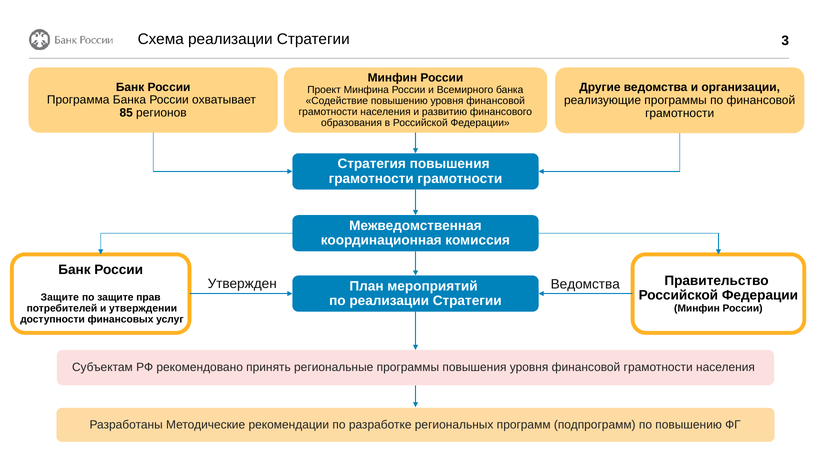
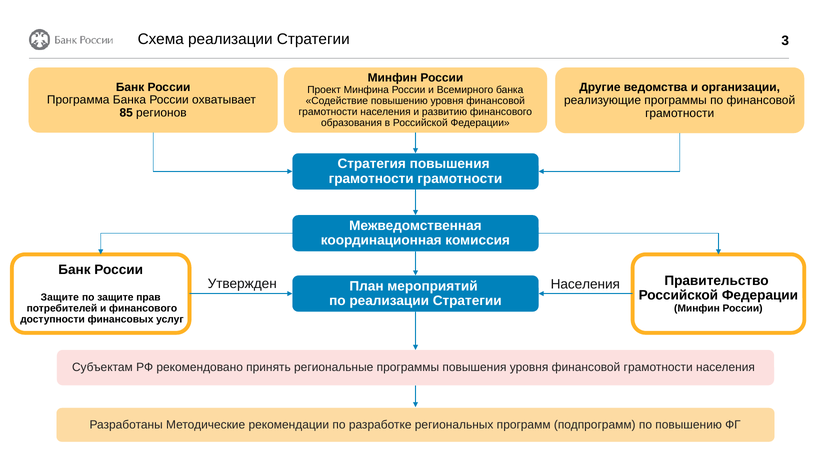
Утвержден Ведомства: Ведомства -> Населения
и утверждении: утверждении -> финансового
